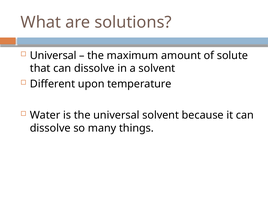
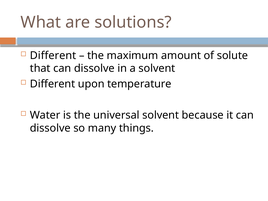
Universal at (53, 55): Universal -> Different
